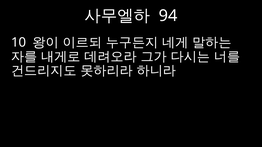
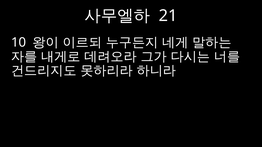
94: 94 -> 21
